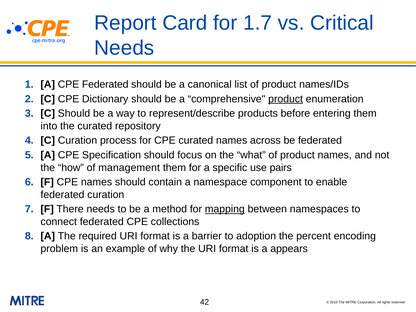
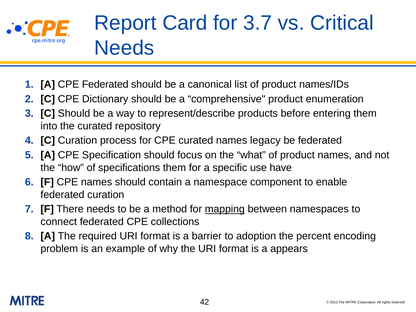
1.7: 1.7 -> 3.7
product at (286, 99) underline: present -> none
across: across -> legacy
management: management -> specifications
pairs: pairs -> have
